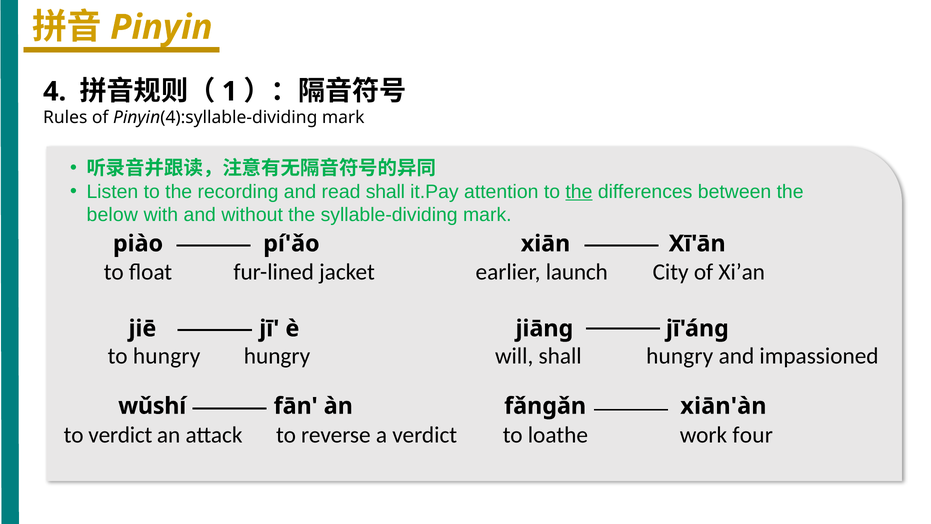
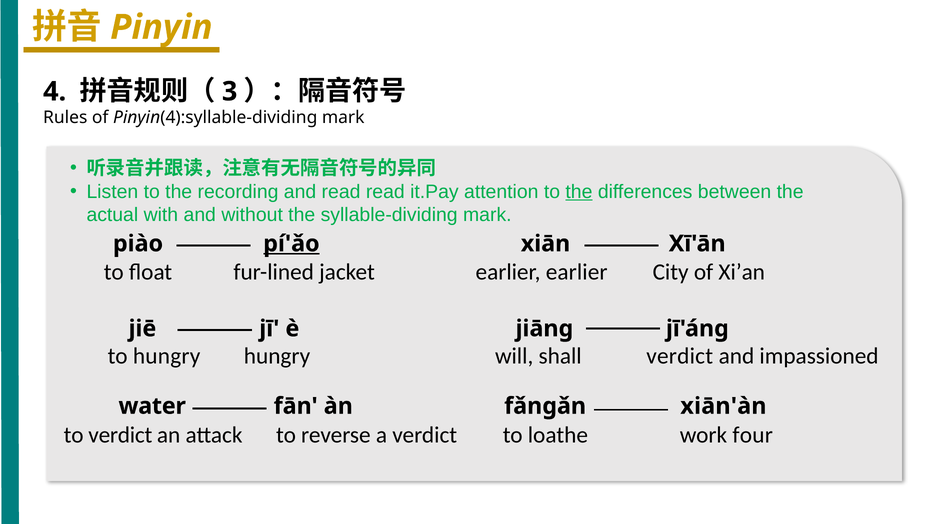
1: 1 -> 3
read shall: shall -> read
below: below -> actual
pí'ǎo underline: none -> present
earlier launch: launch -> earlier
hungry at (680, 356): hungry -> verdict
wǔshí: wǔshí -> water
